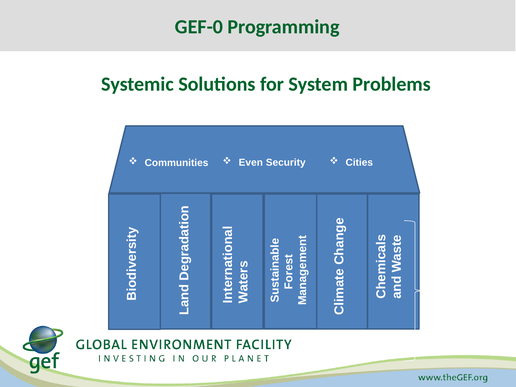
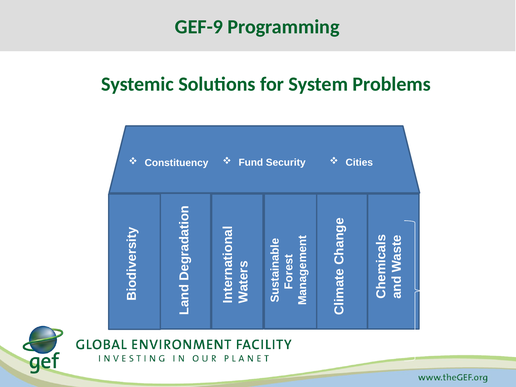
GEF-0: GEF-0 -> GEF-9
Communities: Communities -> Constituency
Even: Even -> Fund
